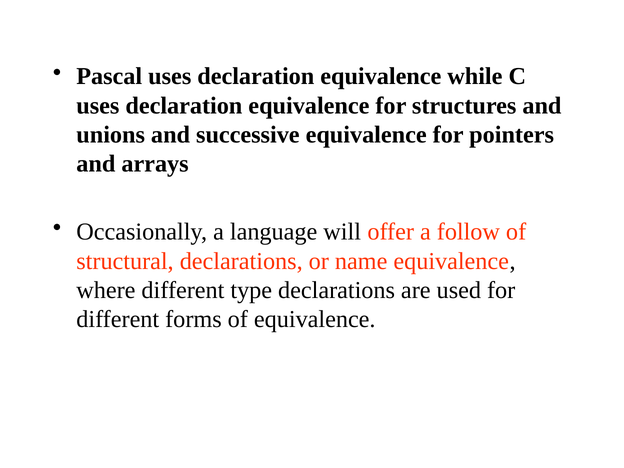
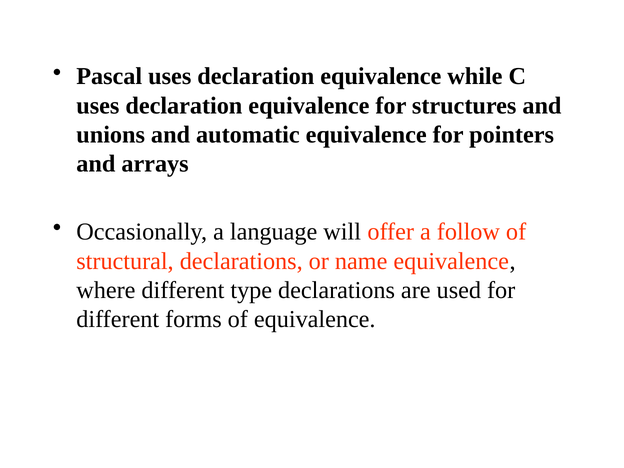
successive: successive -> automatic
